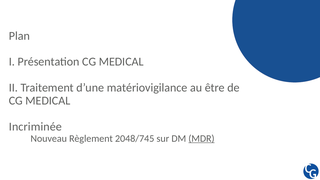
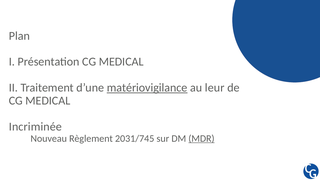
matériovigilance underline: none -> present
être: être -> leur
2048/745: 2048/745 -> 2031/745
